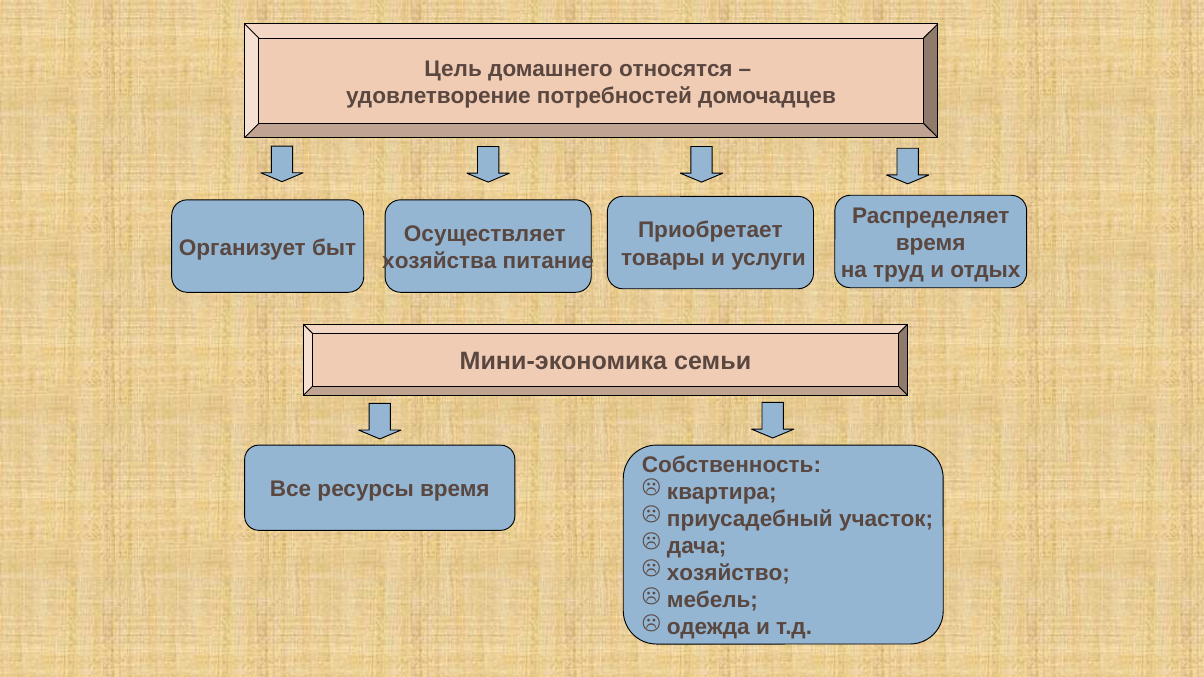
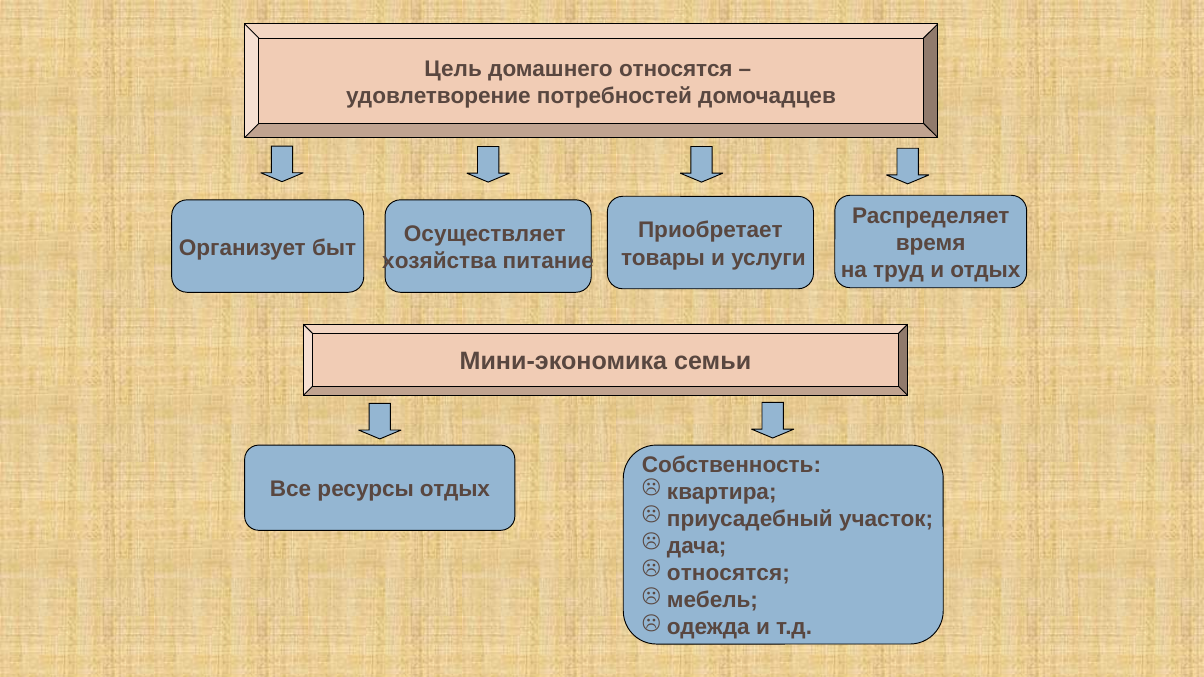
ресурсы время: время -> отдых
хозяйство at (728, 573): хозяйство -> относятся
